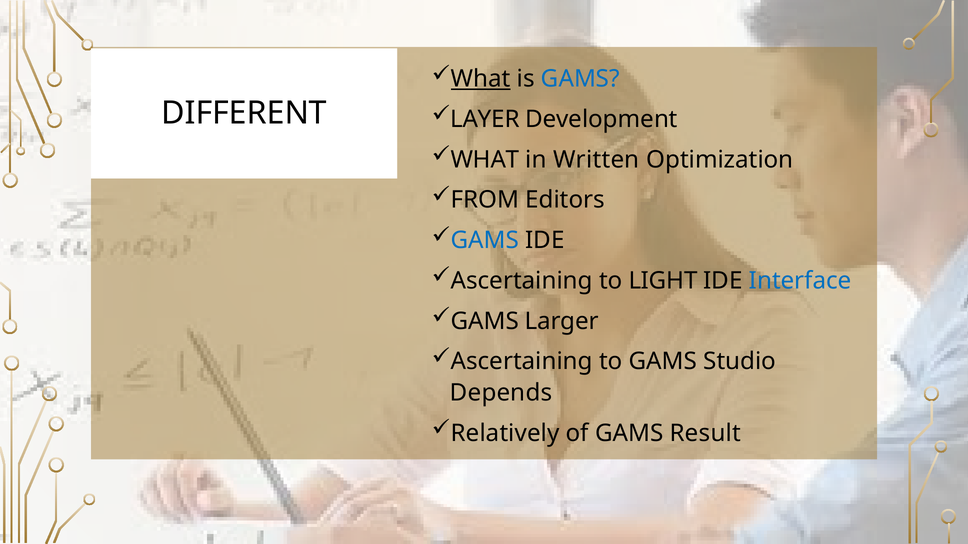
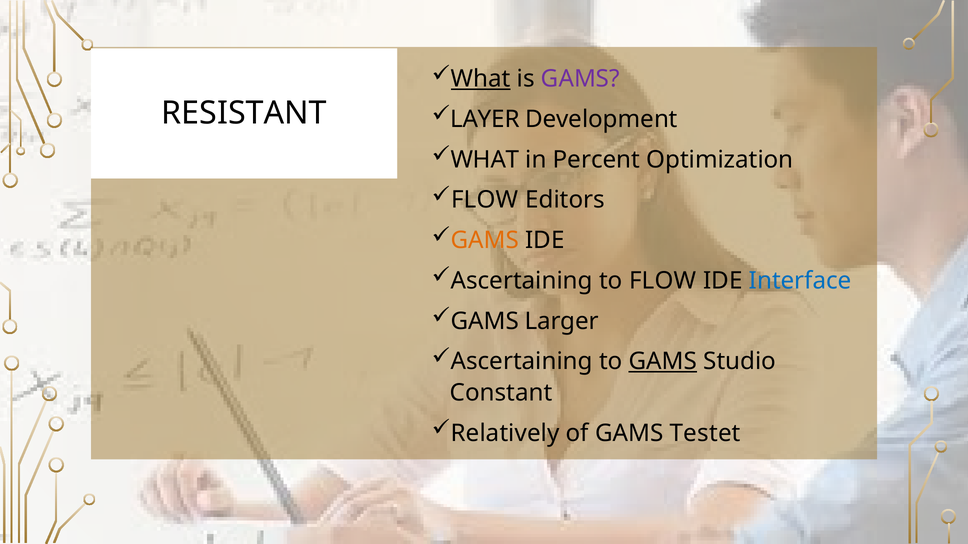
GAMS at (580, 79) colour: blue -> purple
DIFFERENT: DIFFERENT -> RESISTANT
Written: Written -> Percent
FROM at (485, 200): FROM -> FLOW
GAMS at (485, 241) colour: blue -> orange
to LIGHT: LIGHT -> FLOW
GAMS at (663, 362) underline: none -> present
Depends: Depends -> Constant
Result: Result -> Testet
